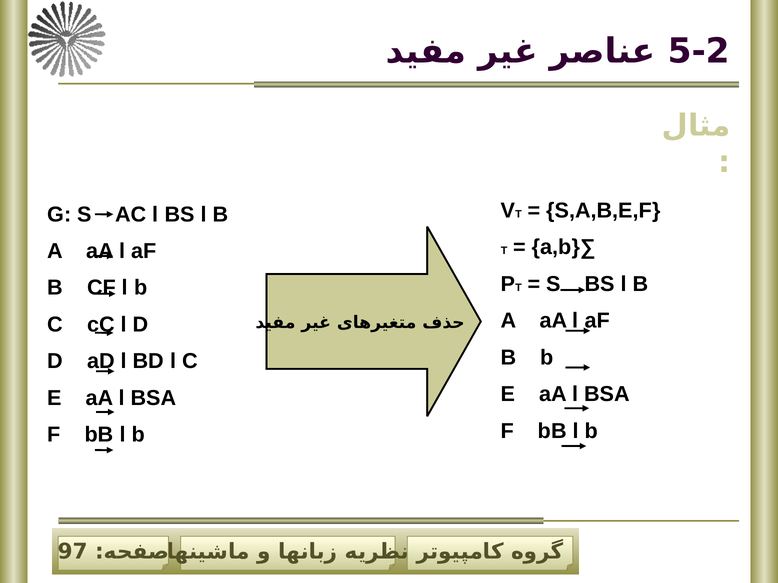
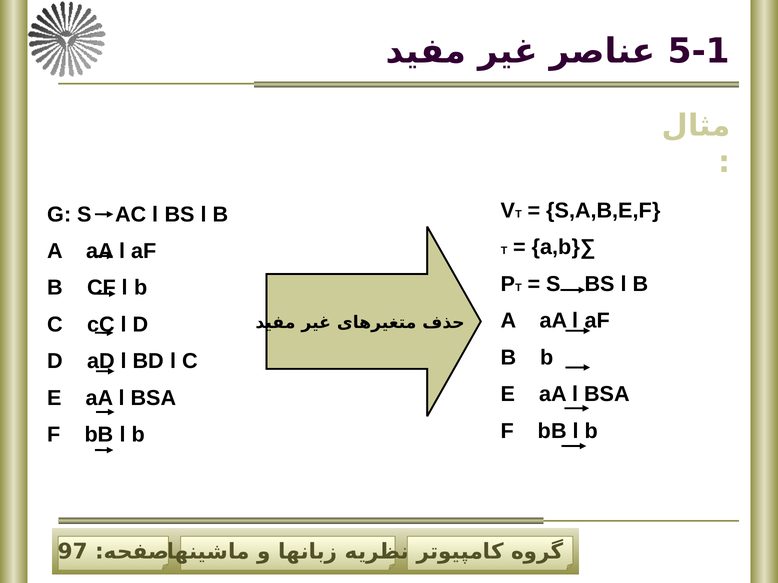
5-2: 5-2 -> 5-1
